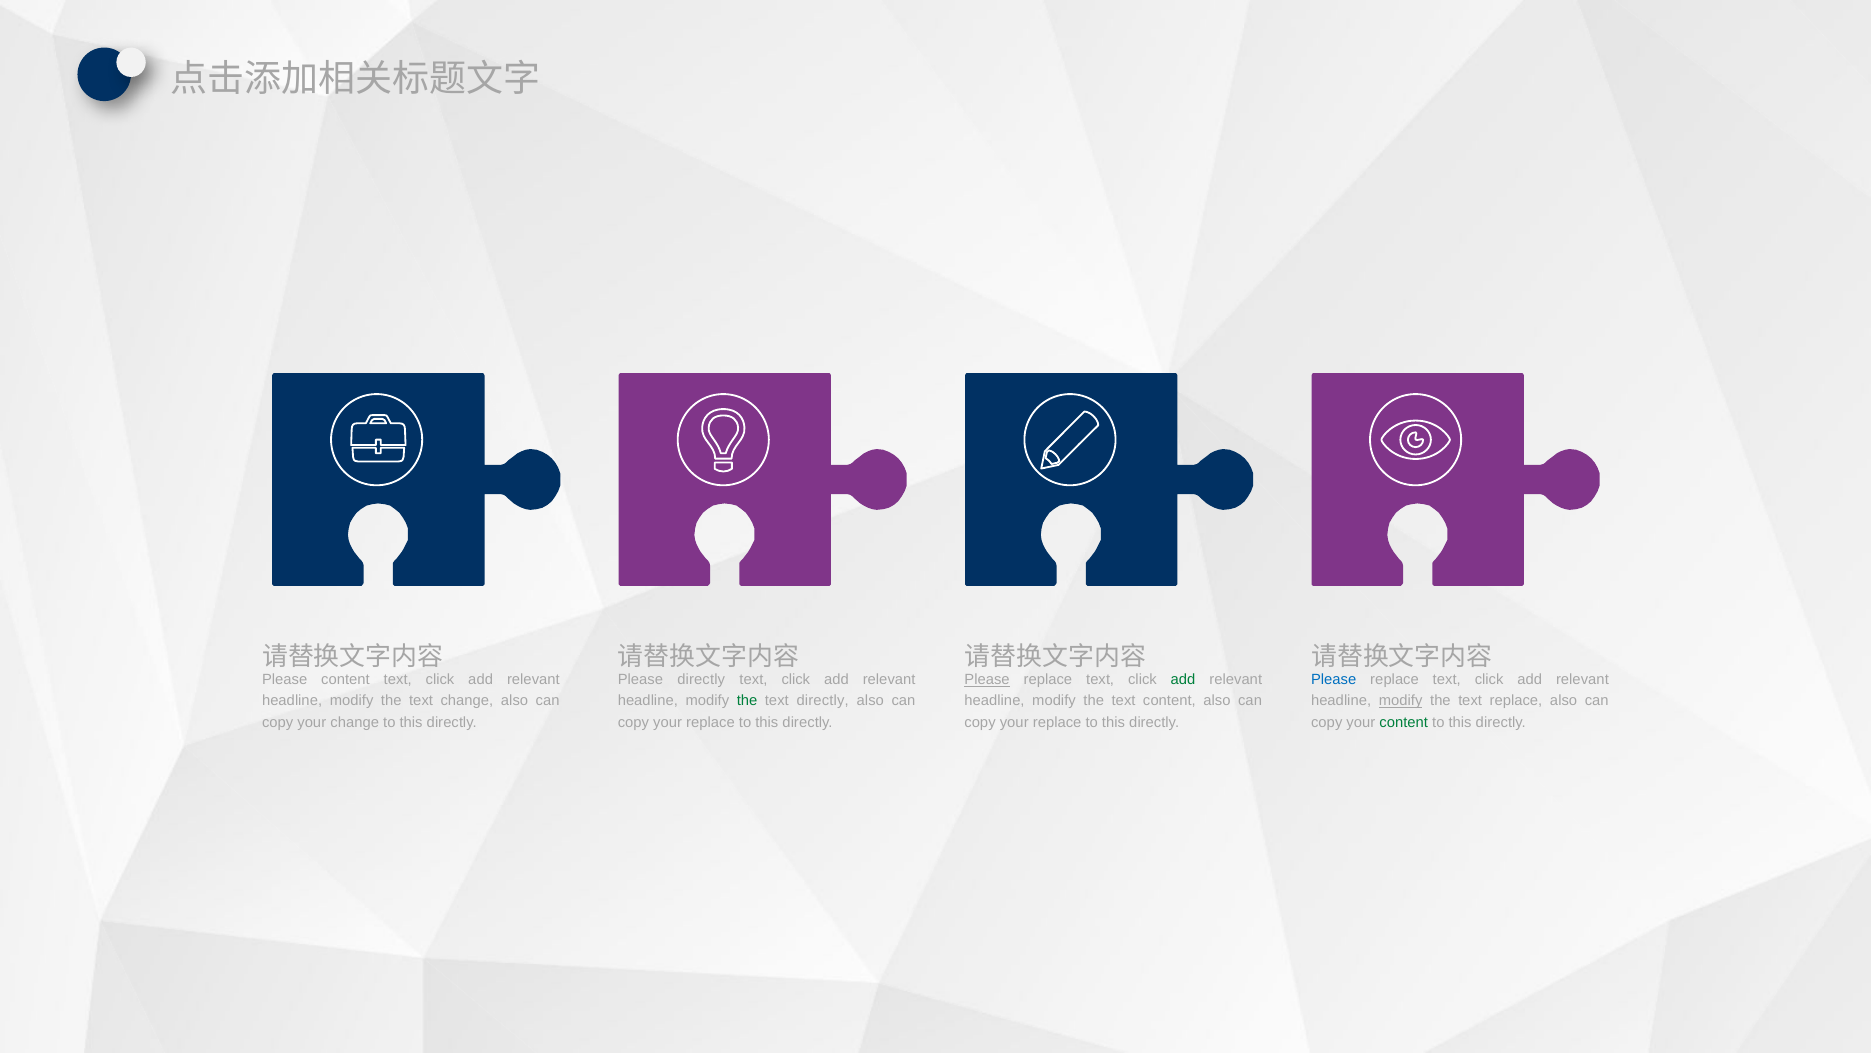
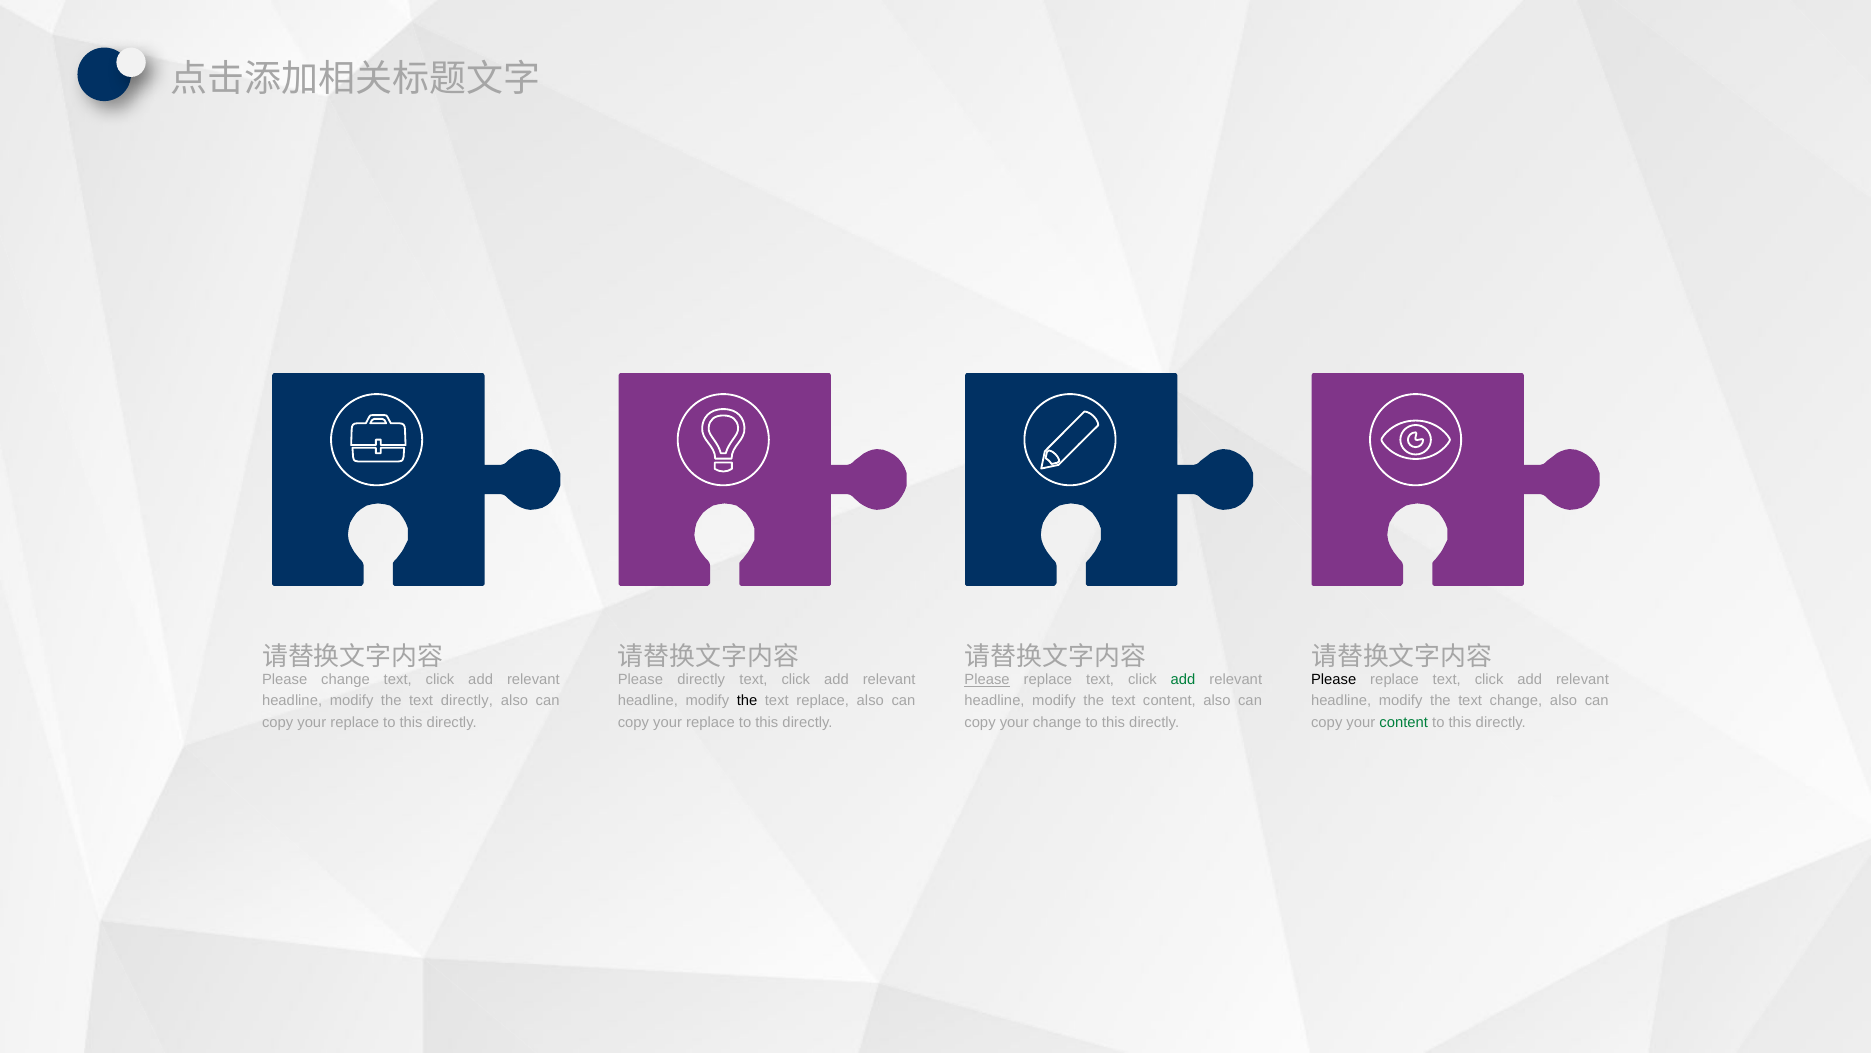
Please content: content -> change
Please at (1334, 679) colour: blue -> black
text change: change -> directly
the at (747, 701) colour: green -> black
text directly: directly -> replace
modify at (1401, 701) underline: present -> none
text replace: replace -> change
change at (355, 722): change -> replace
replace at (1057, 722): replace -> change
